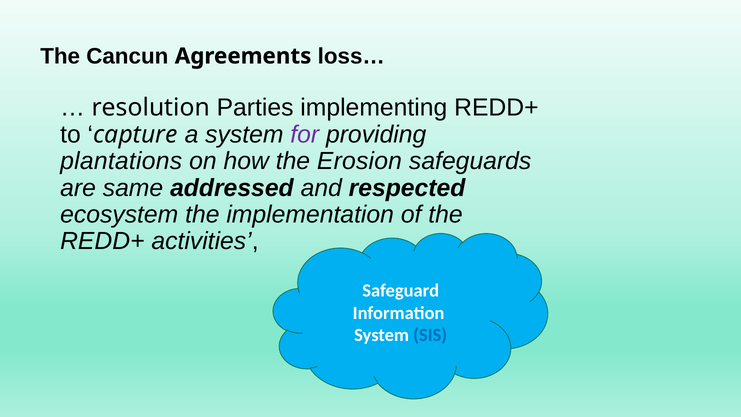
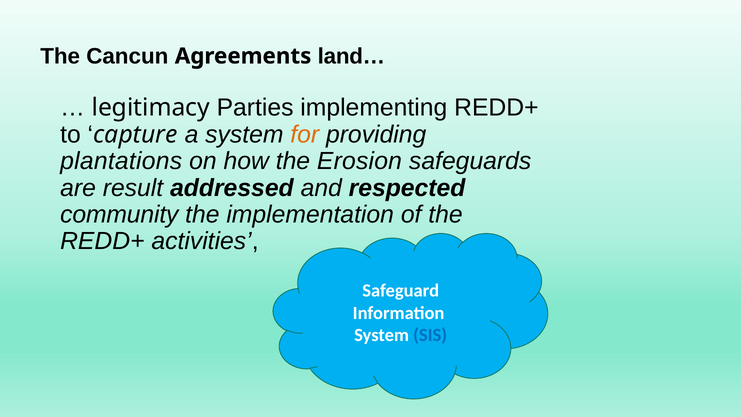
loss…: loss… -> land…
resolution: resolution -> legitimacy
for colour: purple -> orange
same: same -> result
ecosystem: ecosystem -> community
